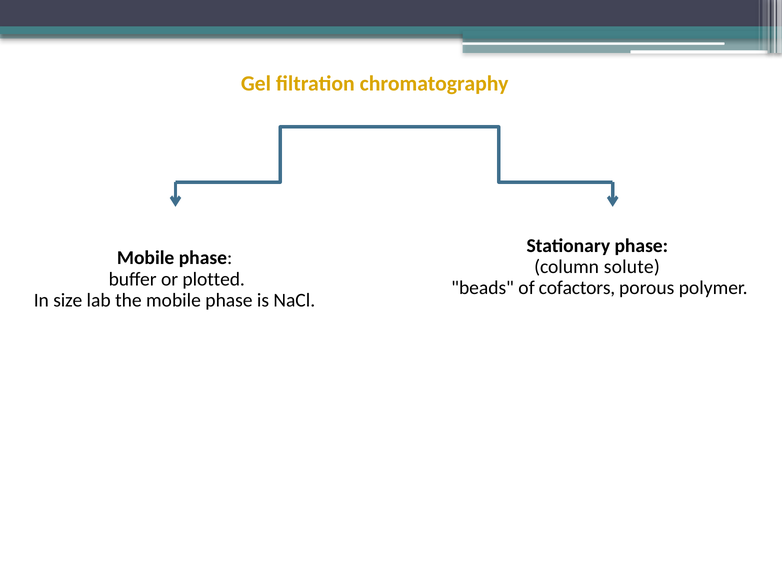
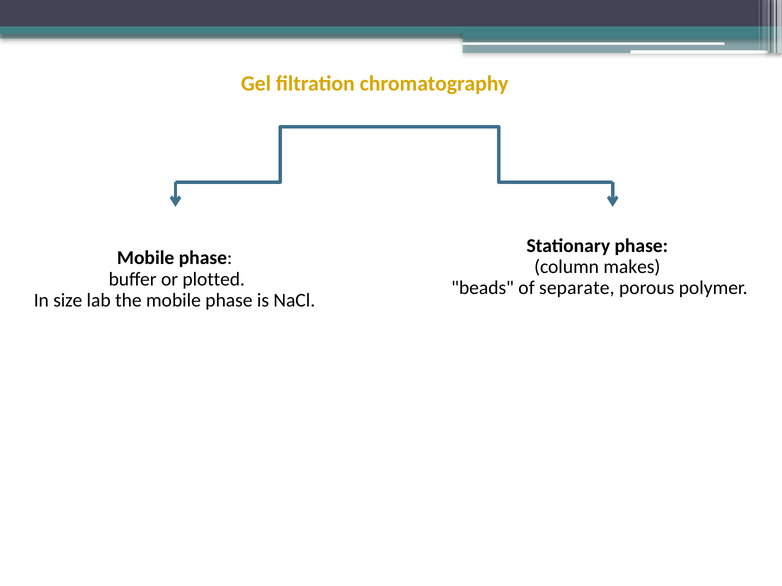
solute: solute -> makes
cofactors: cofactors -> separate
